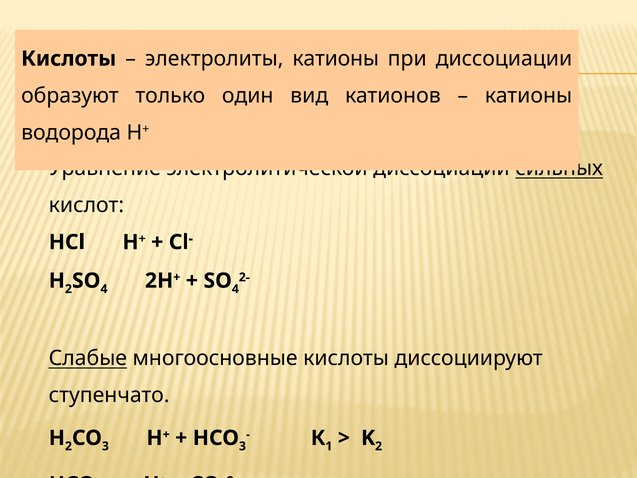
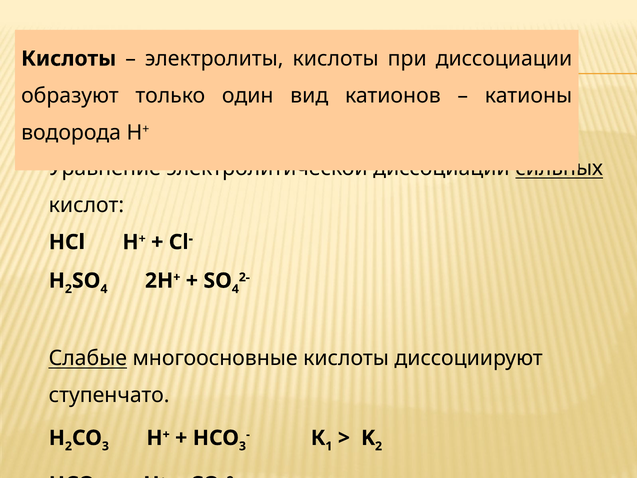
электролиты катионы: катионы -> кислоты
